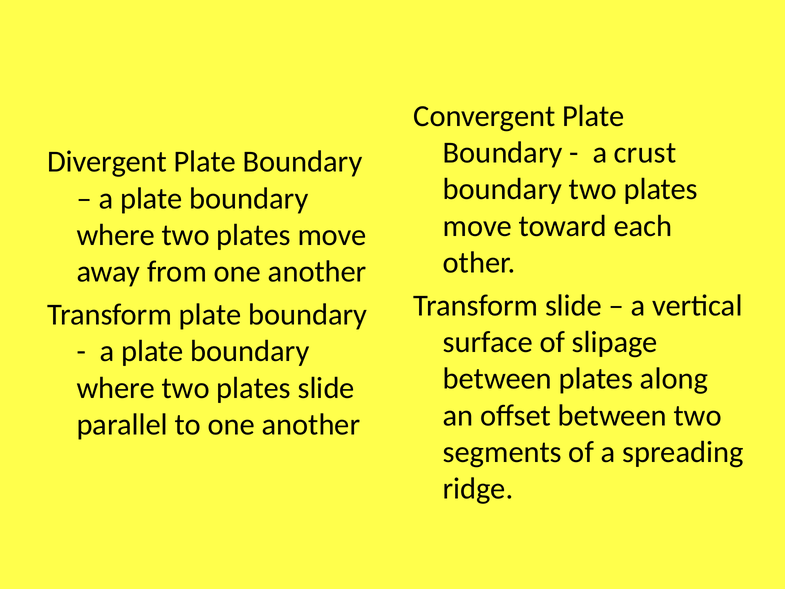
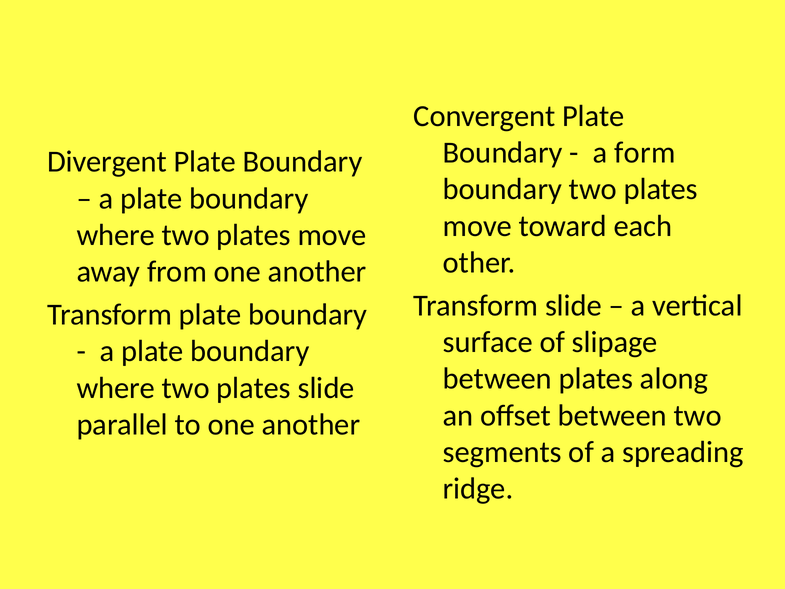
crust: crust -> form
